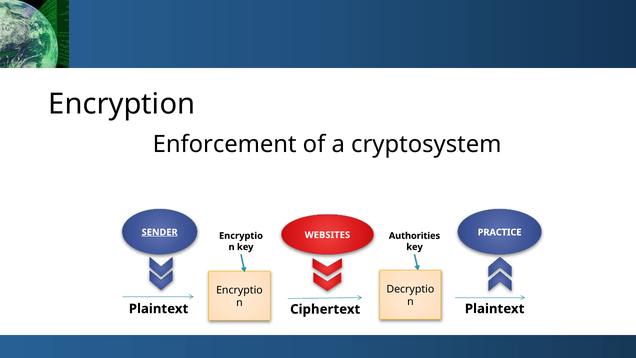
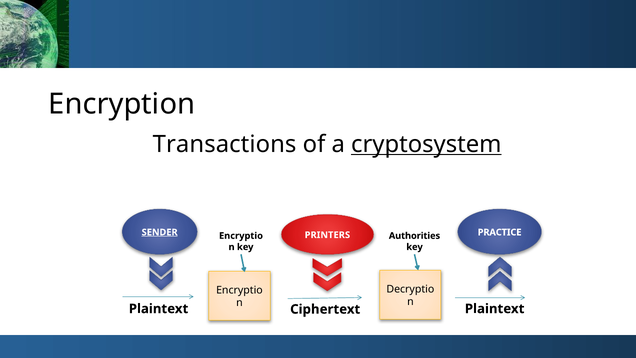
Enforcement: Enforcement -> Transactions
cryptosystem underline: none -> present
WEBSITES: WEBSITES -> PRINTERS
